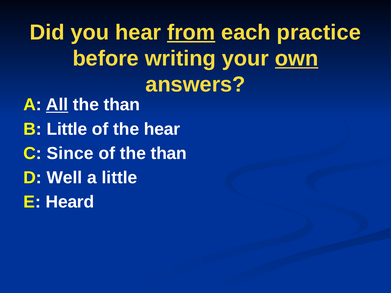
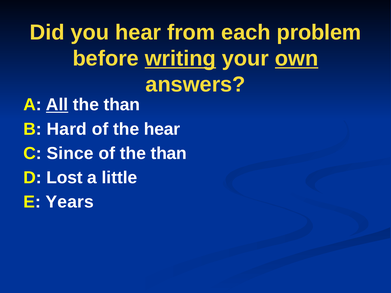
from underline: present -> none
practice: practice -> problem
writing underline: none -> present
B Little: Little -> Hard
Well: Well -> Lost
Heard: Heard -> Years
